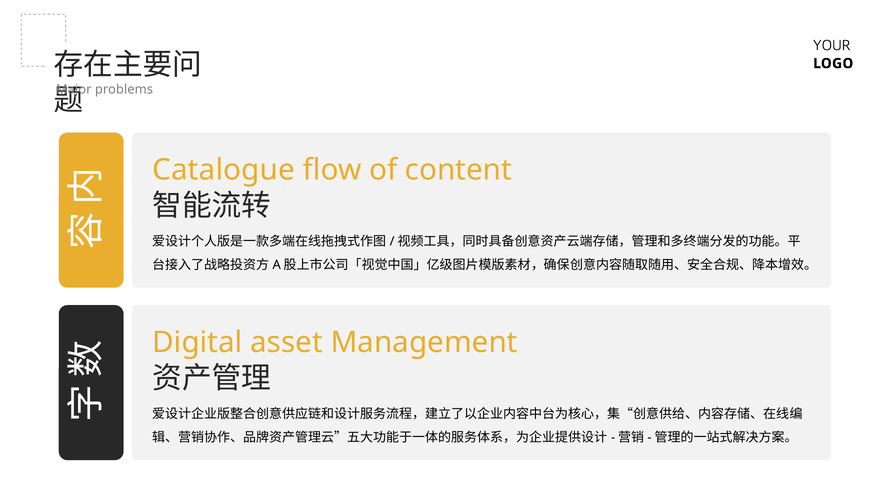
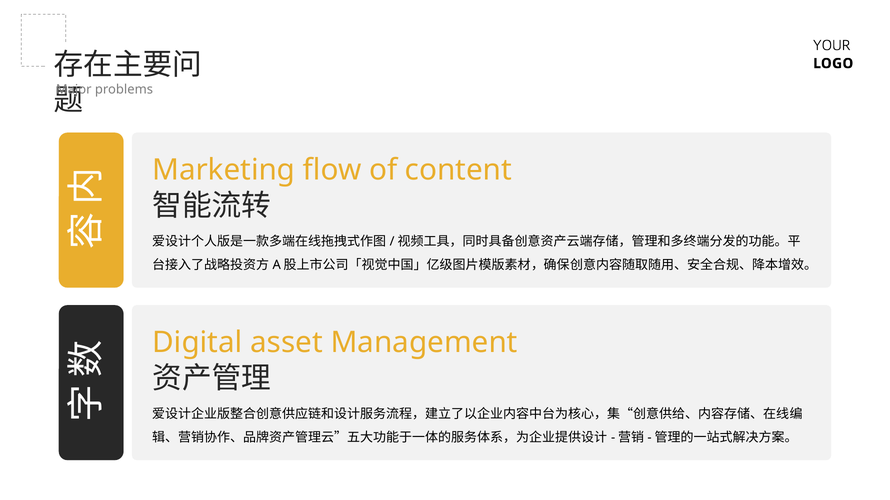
Catalogue: Catalogue -> Marketing
